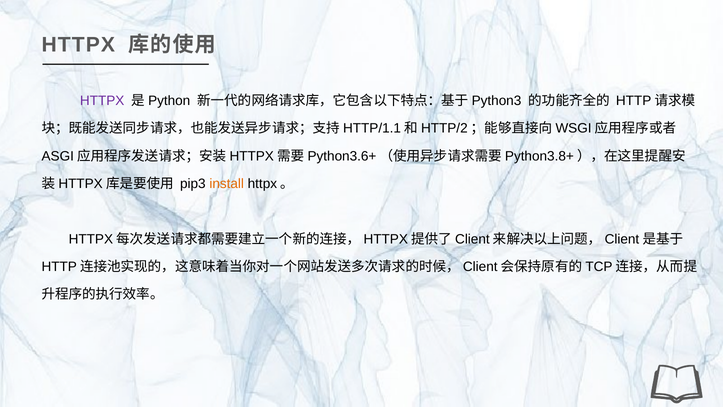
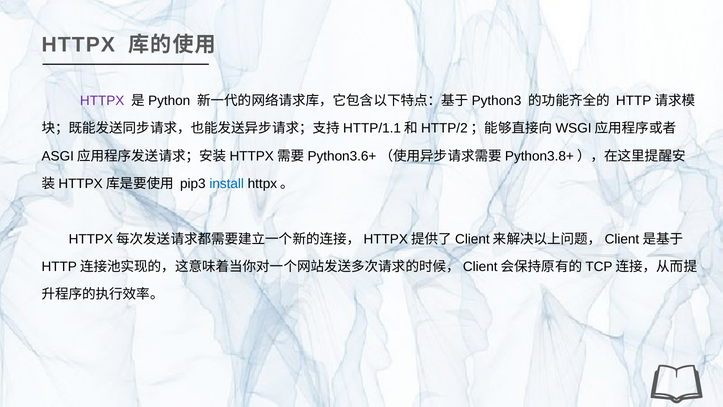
install colour: orange -> blue
